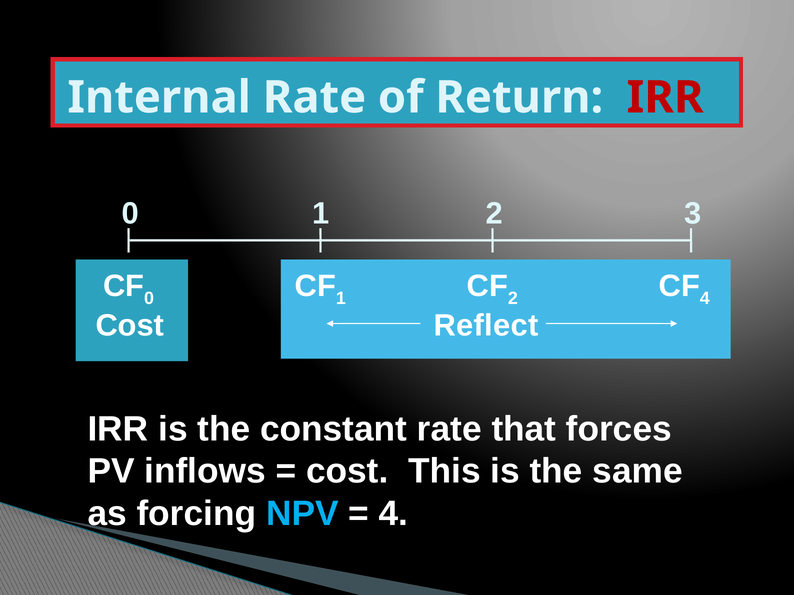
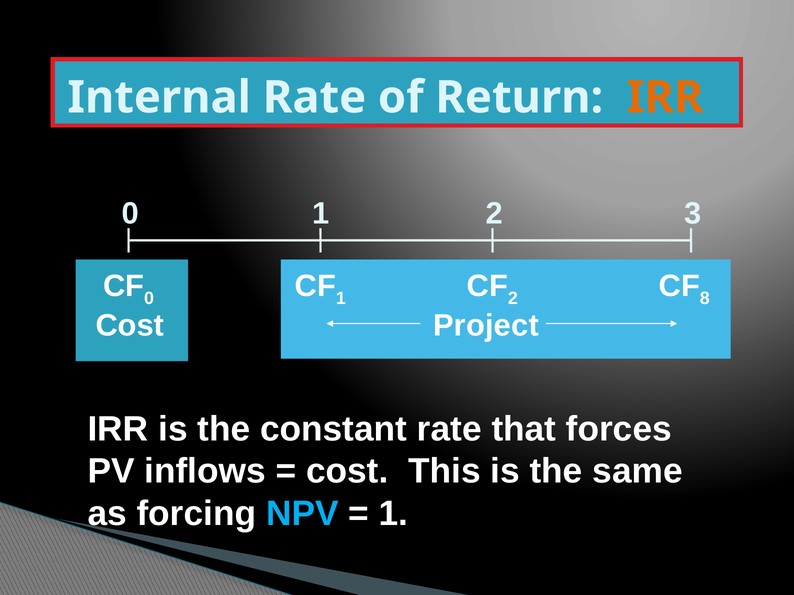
IRR at (665, 98) colour: red -> orange
4 at (705, 298): 4 -> 8
Reflect: Reflect -> Project
4 at (394, 514): 4 -> 1
